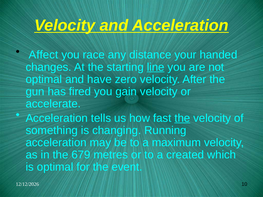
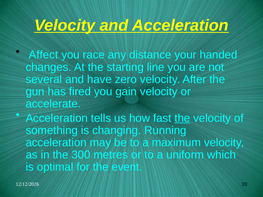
line underline: present -> none
optimal at (44, 79): optimal -> several
679: 679 -> 300
created: created -> uniform
